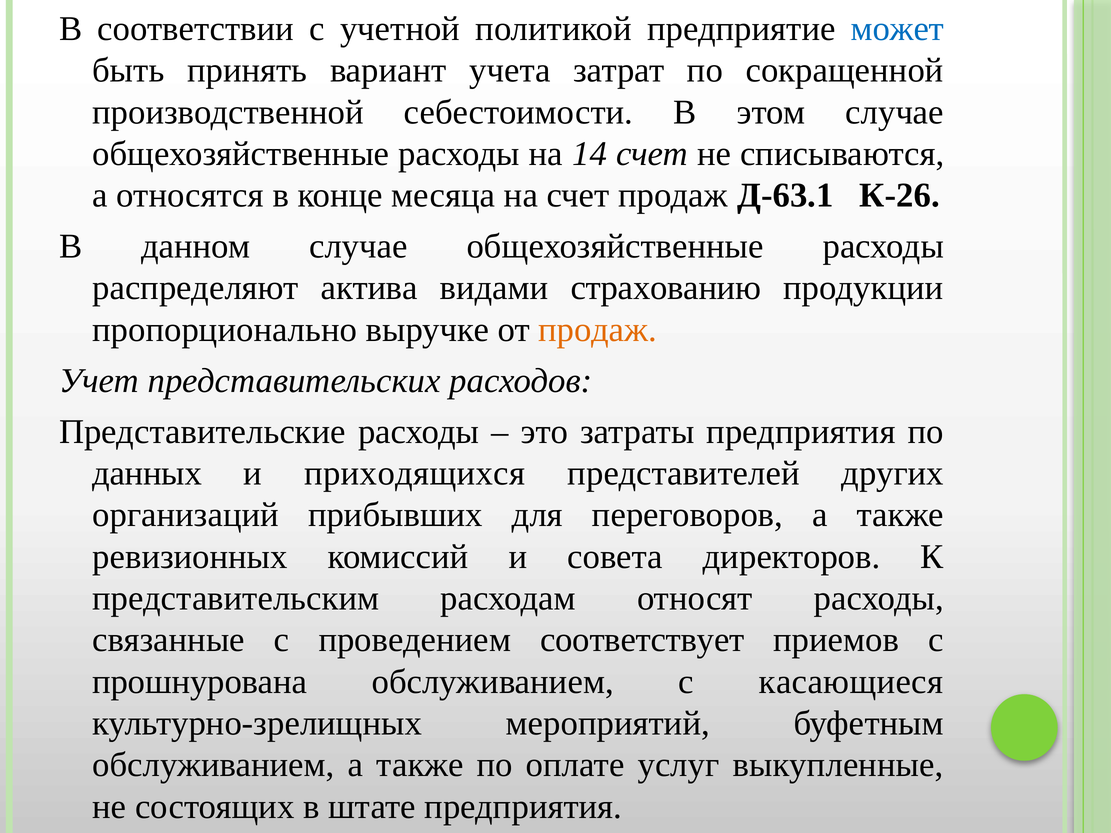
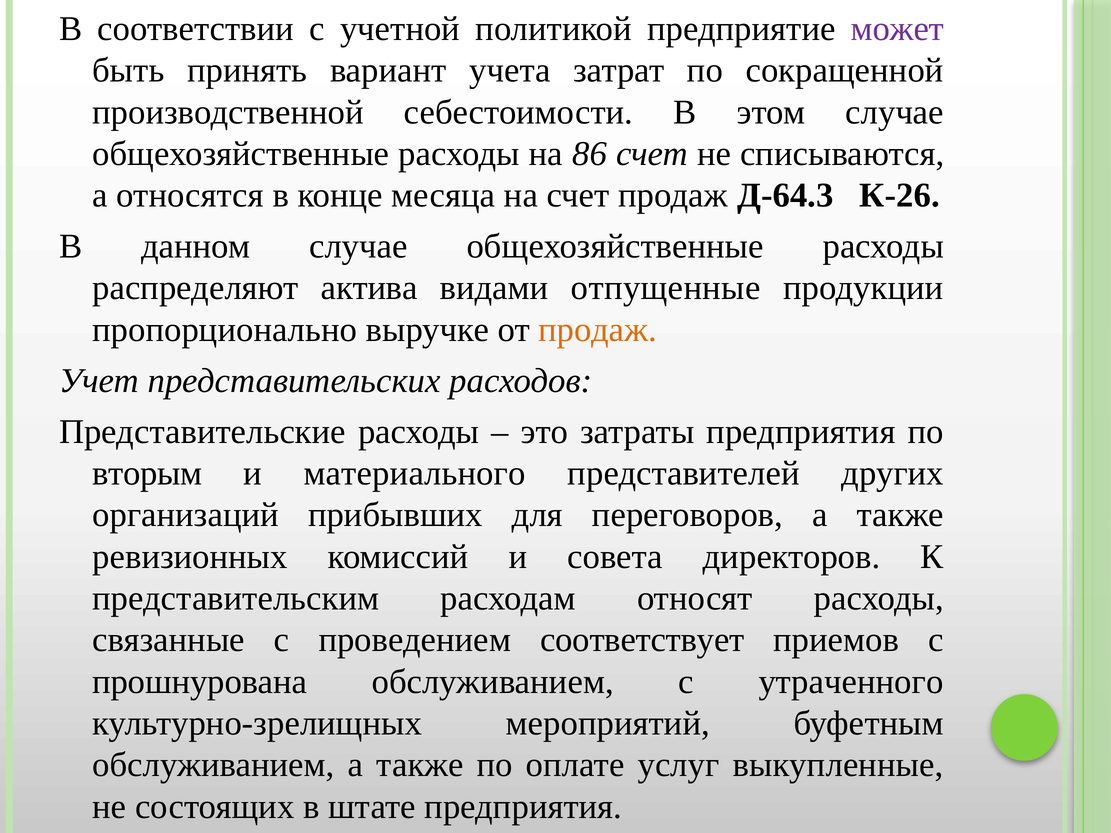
может colour: blue -> purple
14: 14 -> 86
Д-63.1: Д-63.1 -> Д-64.3
страхованию: страхованию -> отпущенные
данных: данных -> вторым
приходящихся: приходящихся -> материального
касающиеся: касающиеся -> утраченного
